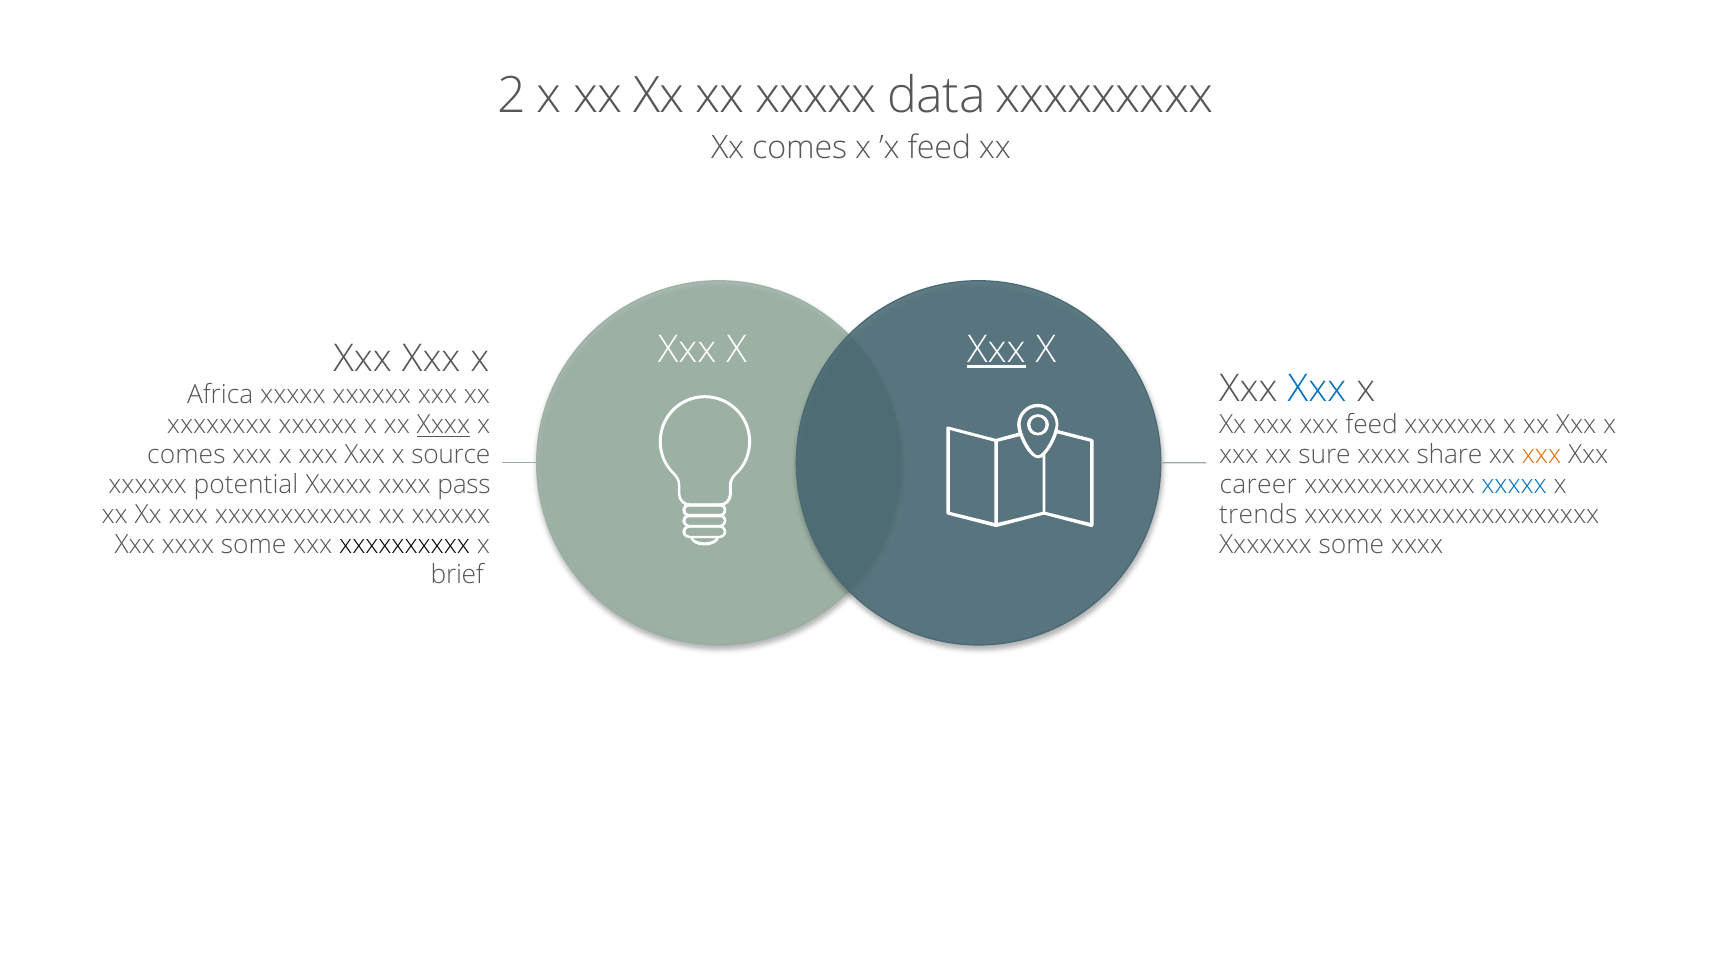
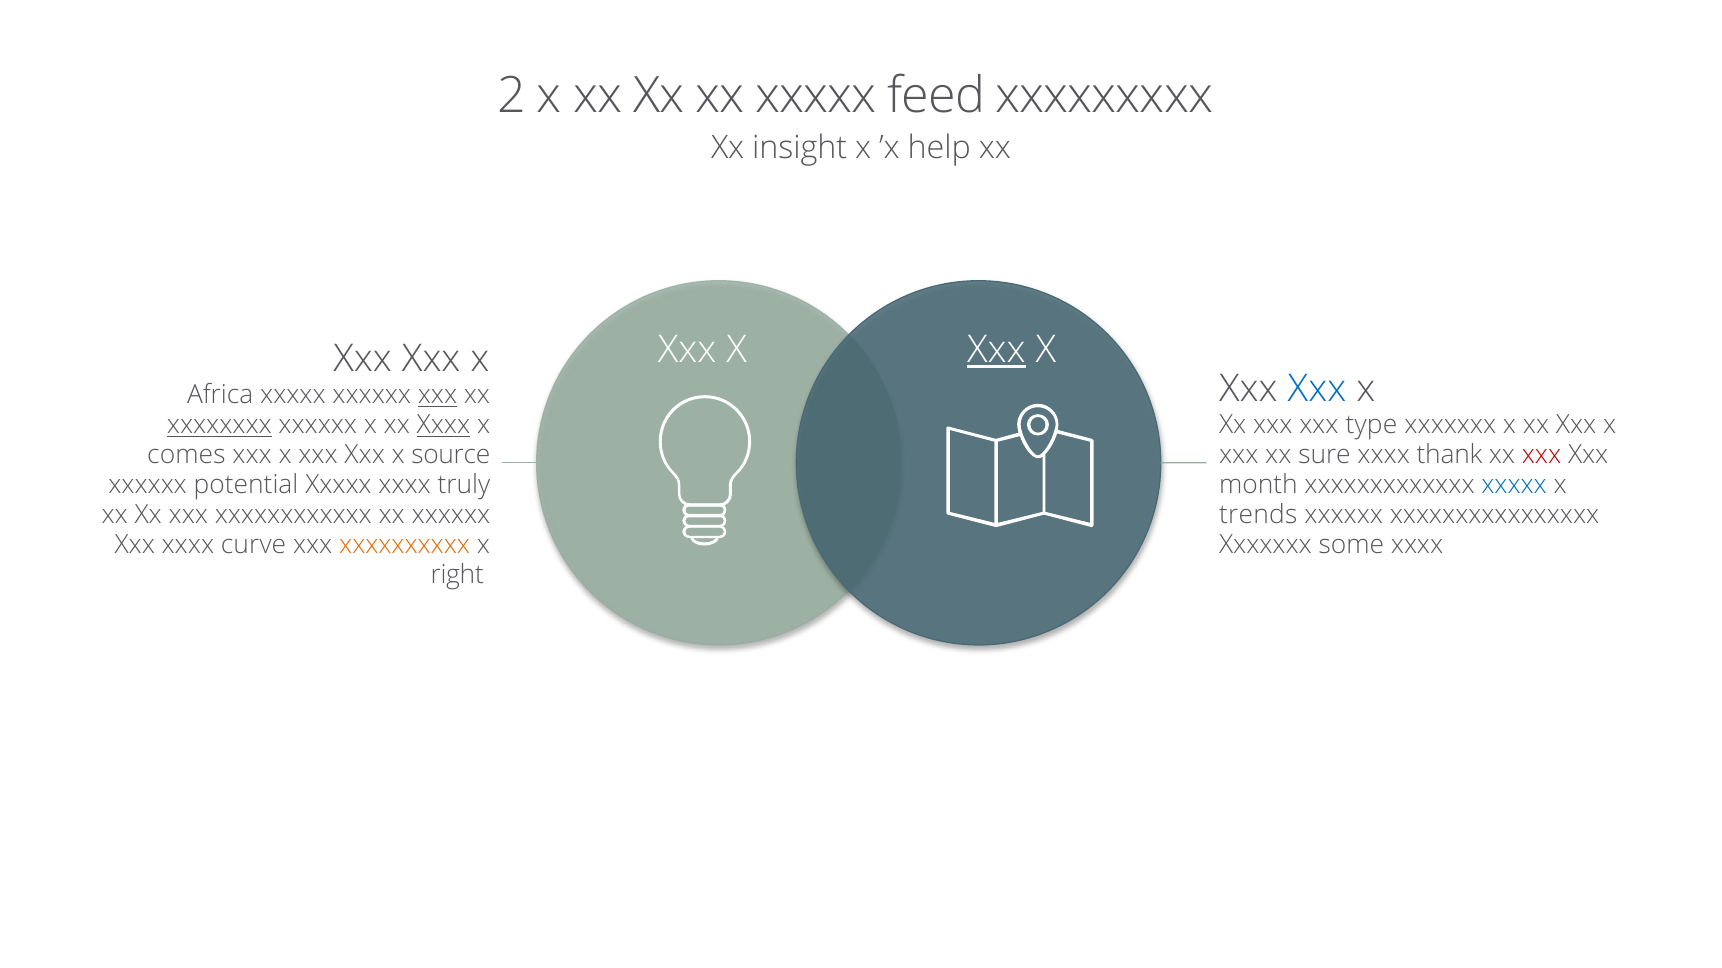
data: data -> feed
Xx comes: comes -> insight
’x feed: feed -> help
xxx at (438, 395) underline: none -> present
xxxxxxxx underline: none -> present
xxx feed: feed -> type
share: share -> thank
xxx at (1542, 455) colour: orange -> red
pass: pass -> truly
career: career -> month
xxxx some: some -> curve
xxxxxxxxxx colour: black -> orange
brief: brief -> right
